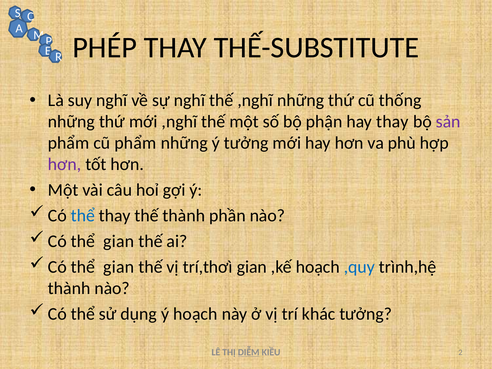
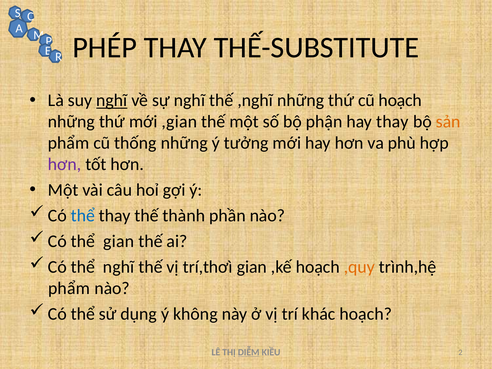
nghĩ at (112, 100) underline: none -> present
cũ thống: thống -> hoạch
mới ,nghĩ: ,nghĩ -> ,gian
sản colour: purple -> orange
cũ phẩm: phẩm -> thống
gian at (119, 267): gian -> nghĩ
,quy colour: blue -> orange
thành at (69, 288): thành -> phẩm
ý hoạch: hoạch -> không
khác tưởng: tưởng -> hoạch
